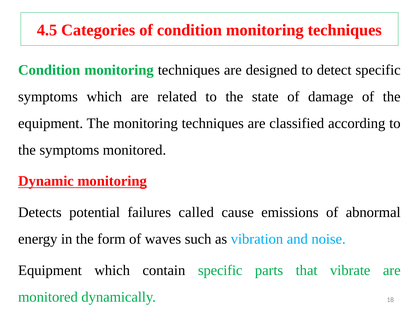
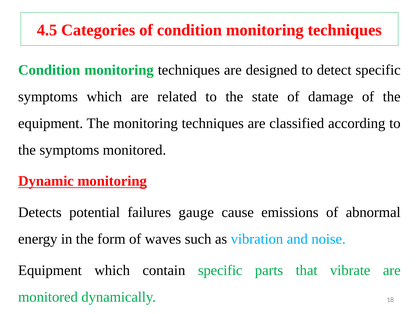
called: called -> gauge
